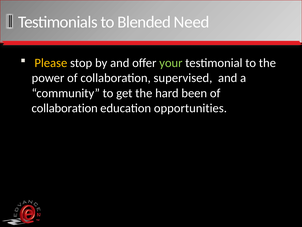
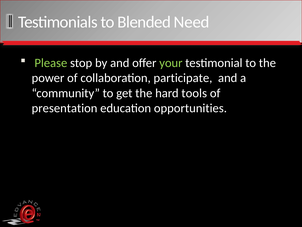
Please colour: yellow -> light green
supervised: supervised -> participate
been: been -> tools
collaboration at (65, 108): collaboration -> presentation
